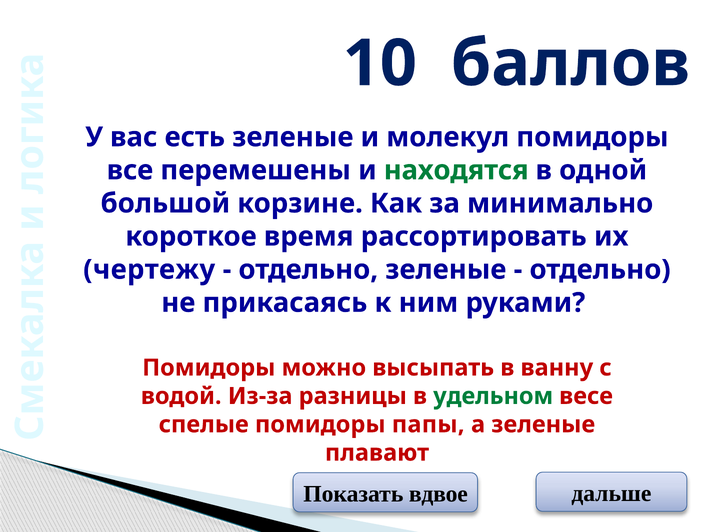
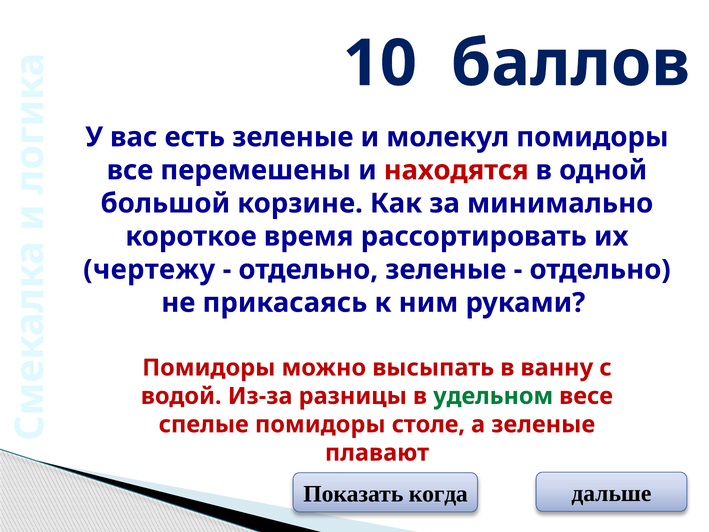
находятся colour: green -> red
папы: папы -> столе
вдвое: вдвое -> когда
